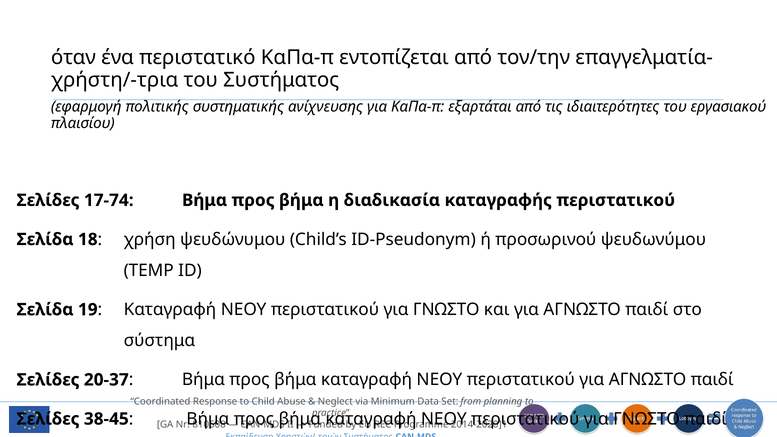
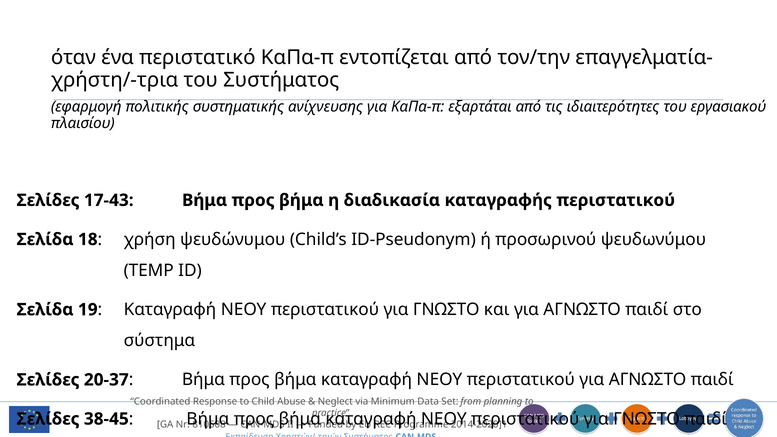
17-74: 17-74 -> 17-43
